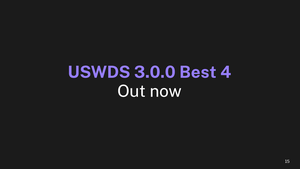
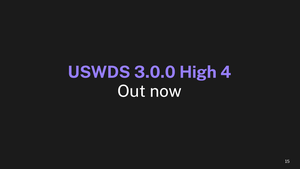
Best: Best -> High
